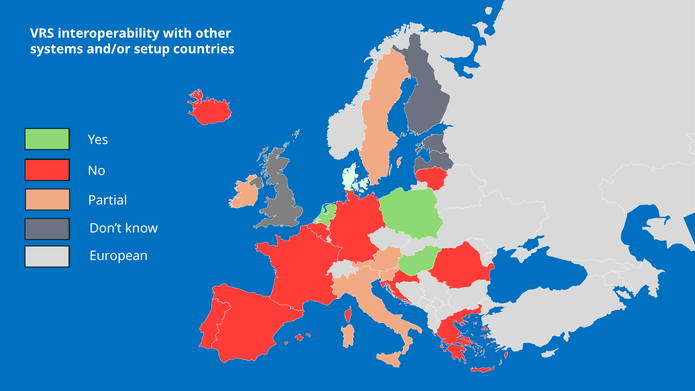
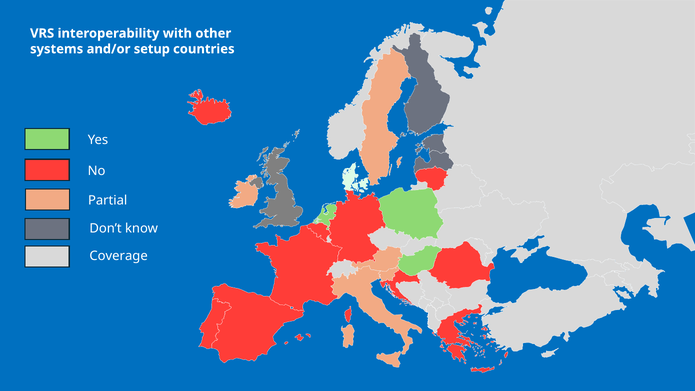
European: European -> Coverage
